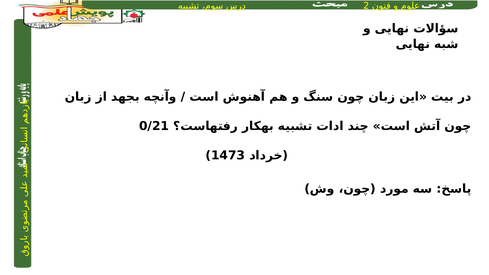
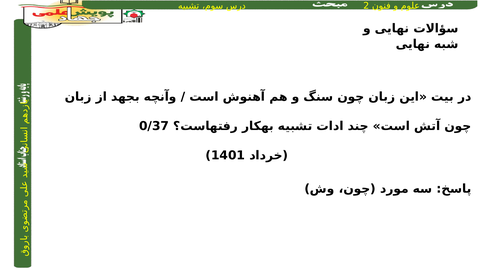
0/21: 0/21 -> 0/37
1473: 1473 -> 1401
